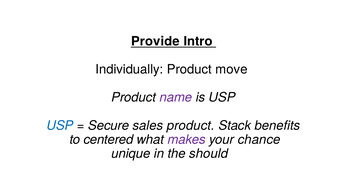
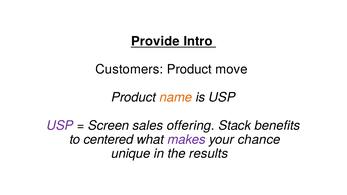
Individually: Individually -> Customers
name colour: purple -> orange
USP at (60, 126) colour: blue -> purple
Secure: Secure -> Screen
sales product: product -> offering
should: should -> results
